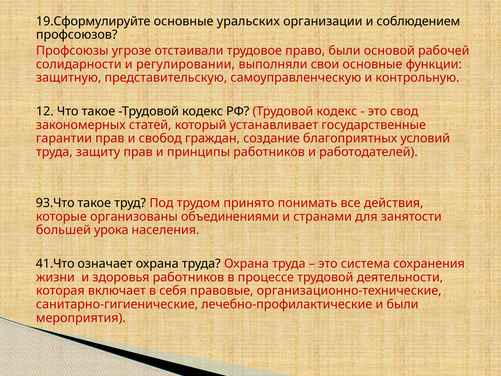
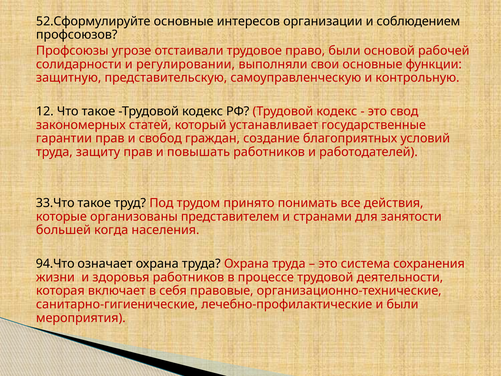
19.Сформулируйте: 19.Сформулируйте -> 52.Сформулируйте
уральских: уральских -> интересов
принципы: принципы -> повышать
93.Что: 93.Что -> 33.Что
объединениями: объединениями -> представителем
урока: урока -> когда
41.Что: 41.Что -> 94.Что
